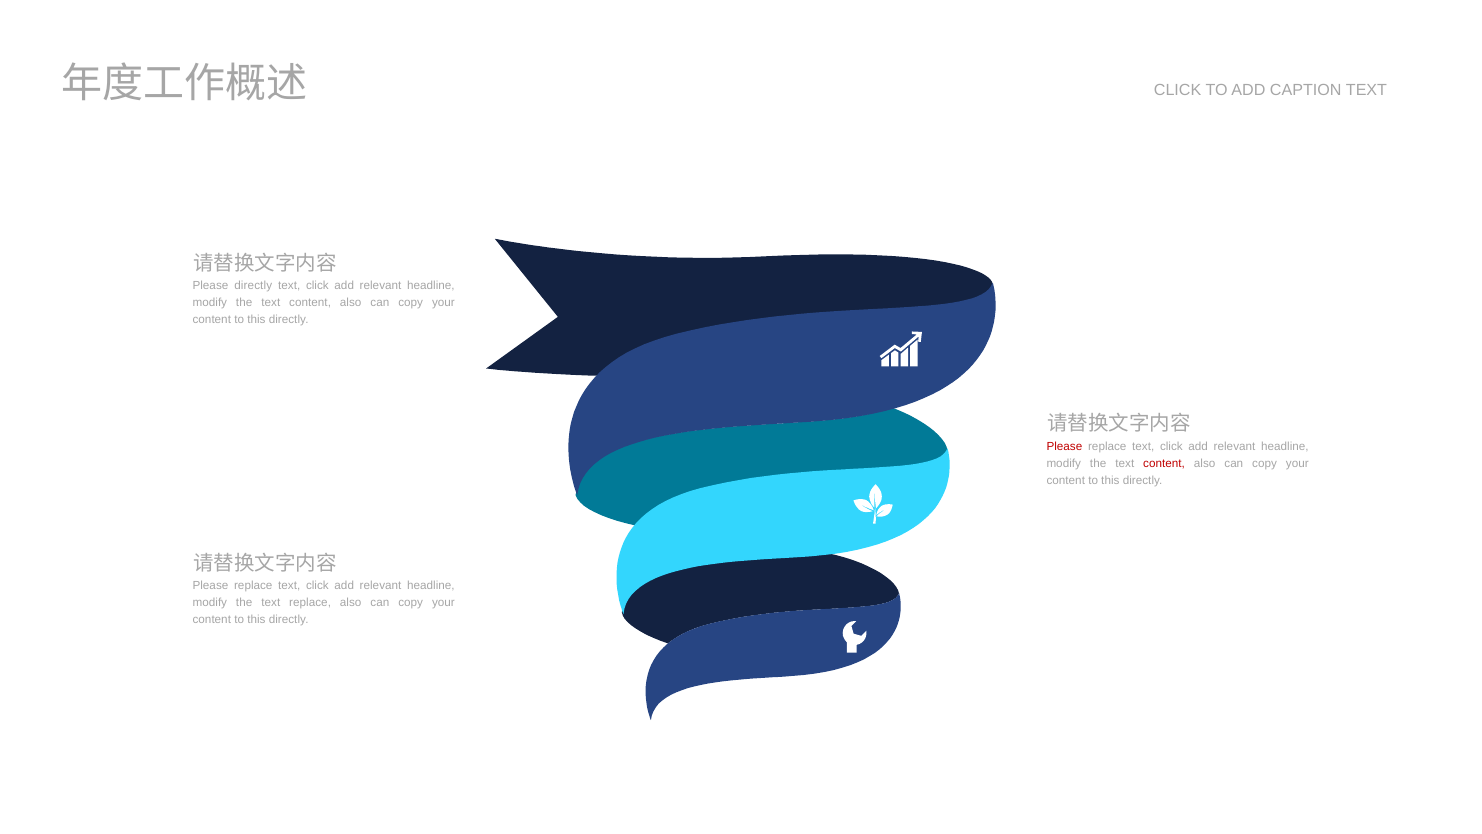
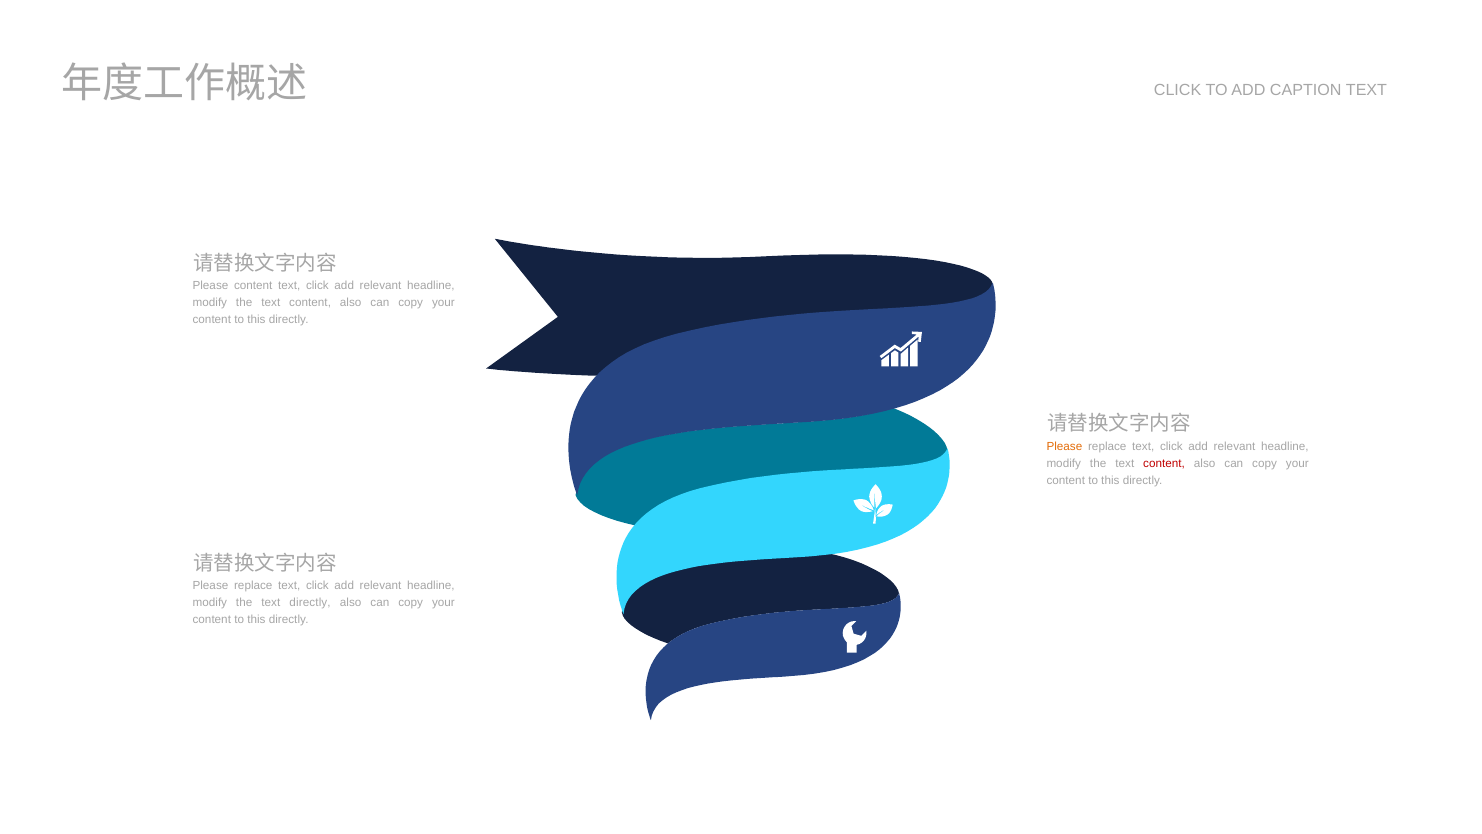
Please directly: directly -> content
Please at (1064, 446) colour: red -> orange
text replace: replace -> directly
